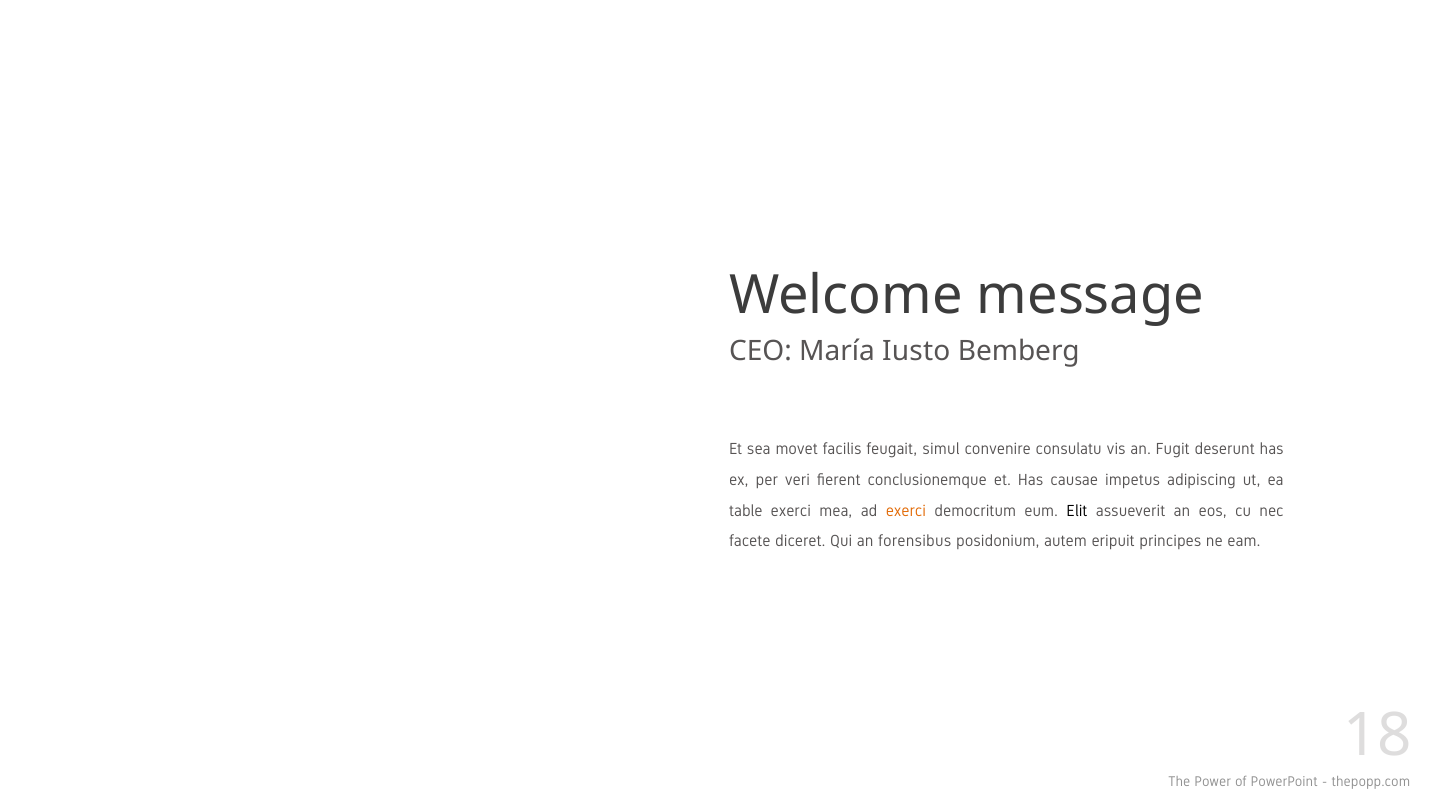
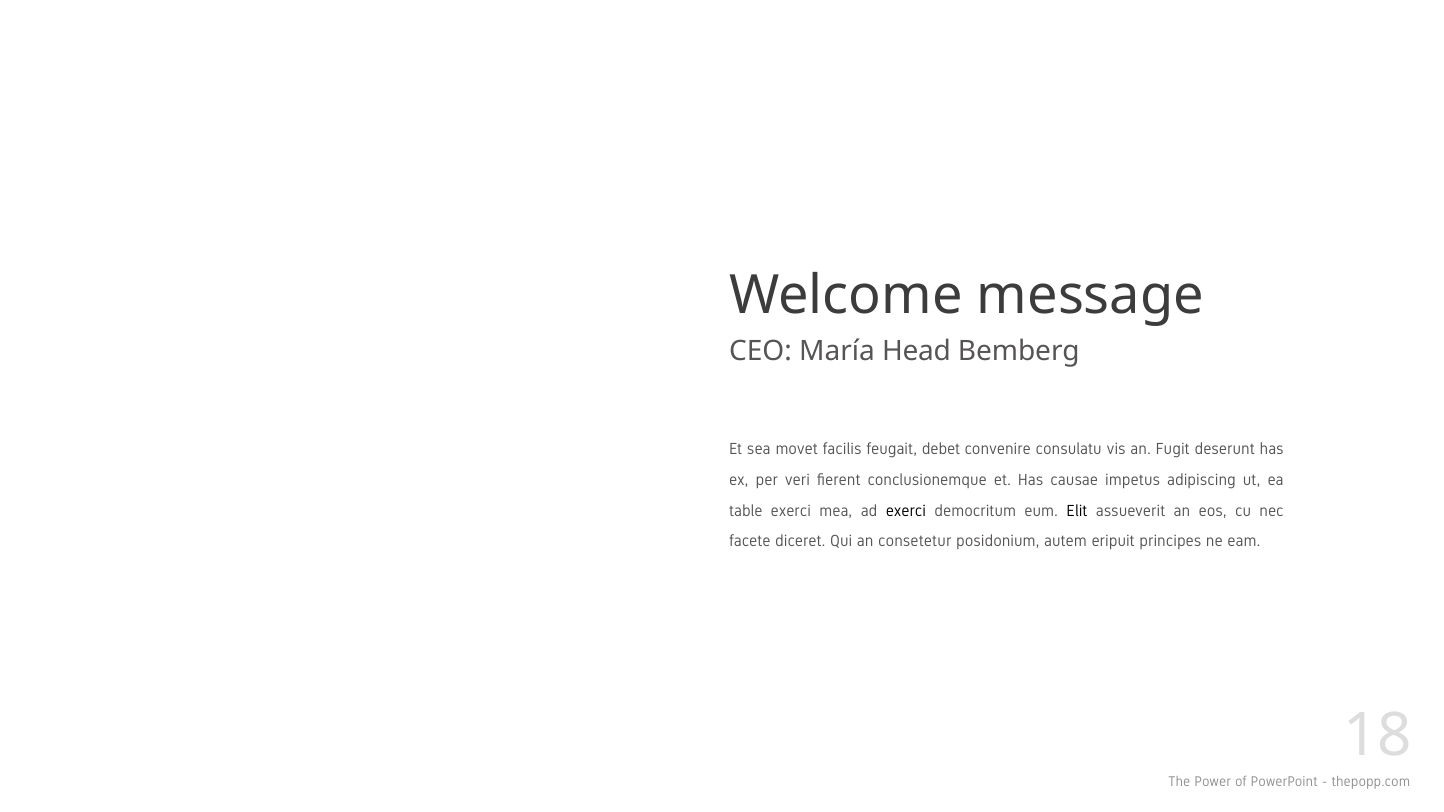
Iusto: Iusto -> Head
simul: simul -> debet
exerci at (906, 511) colour: orange -> black
forensibus: forensibus -> consetetur
